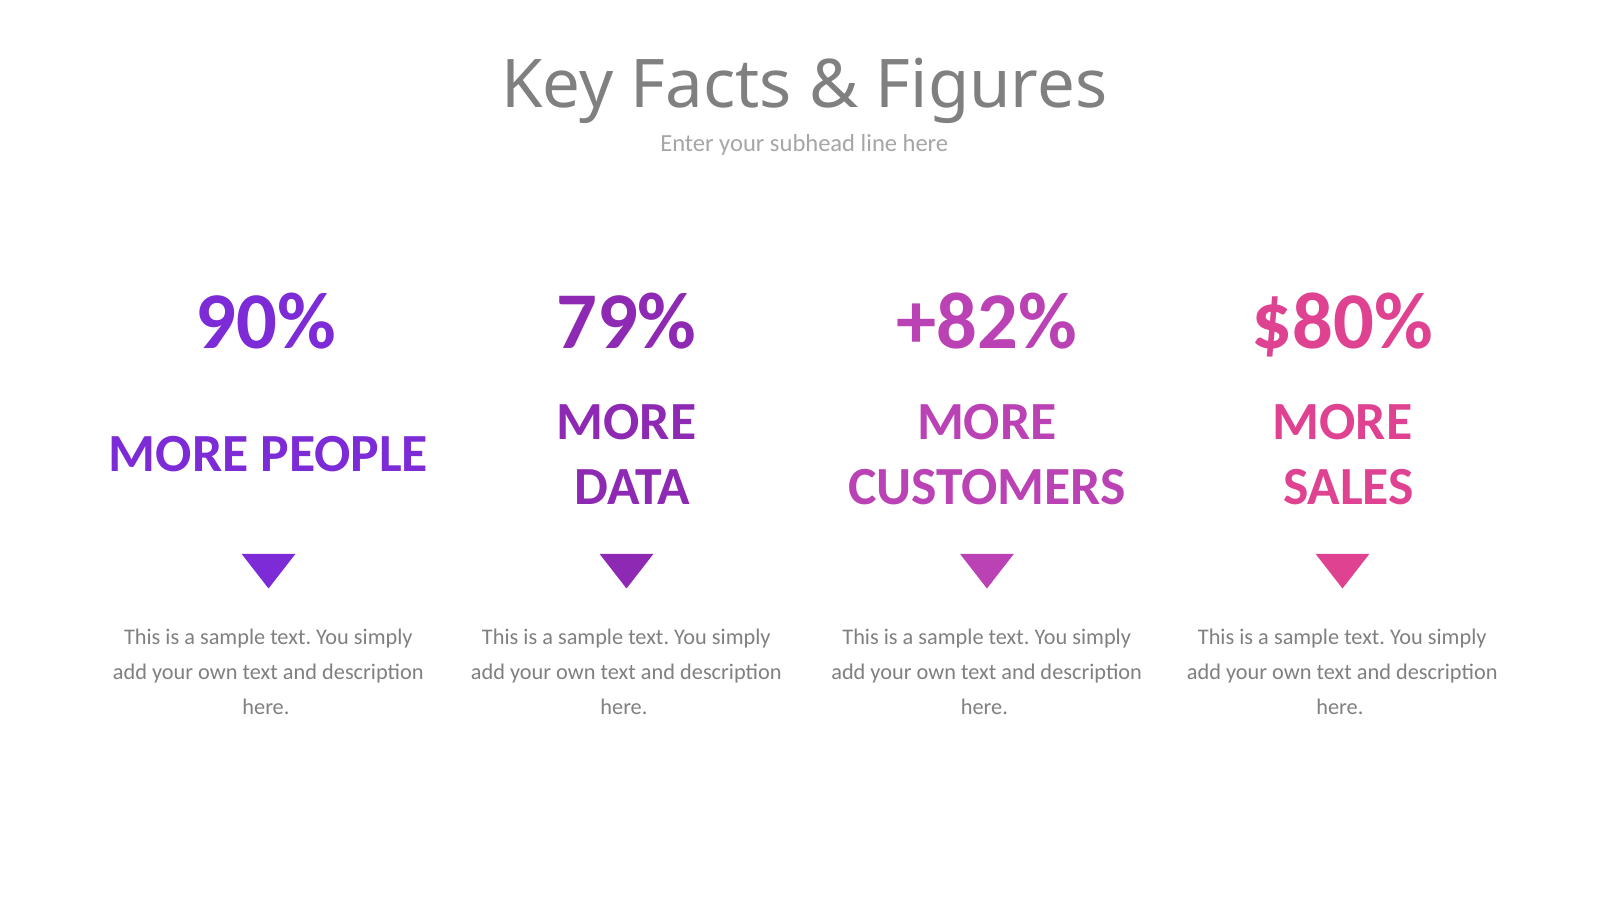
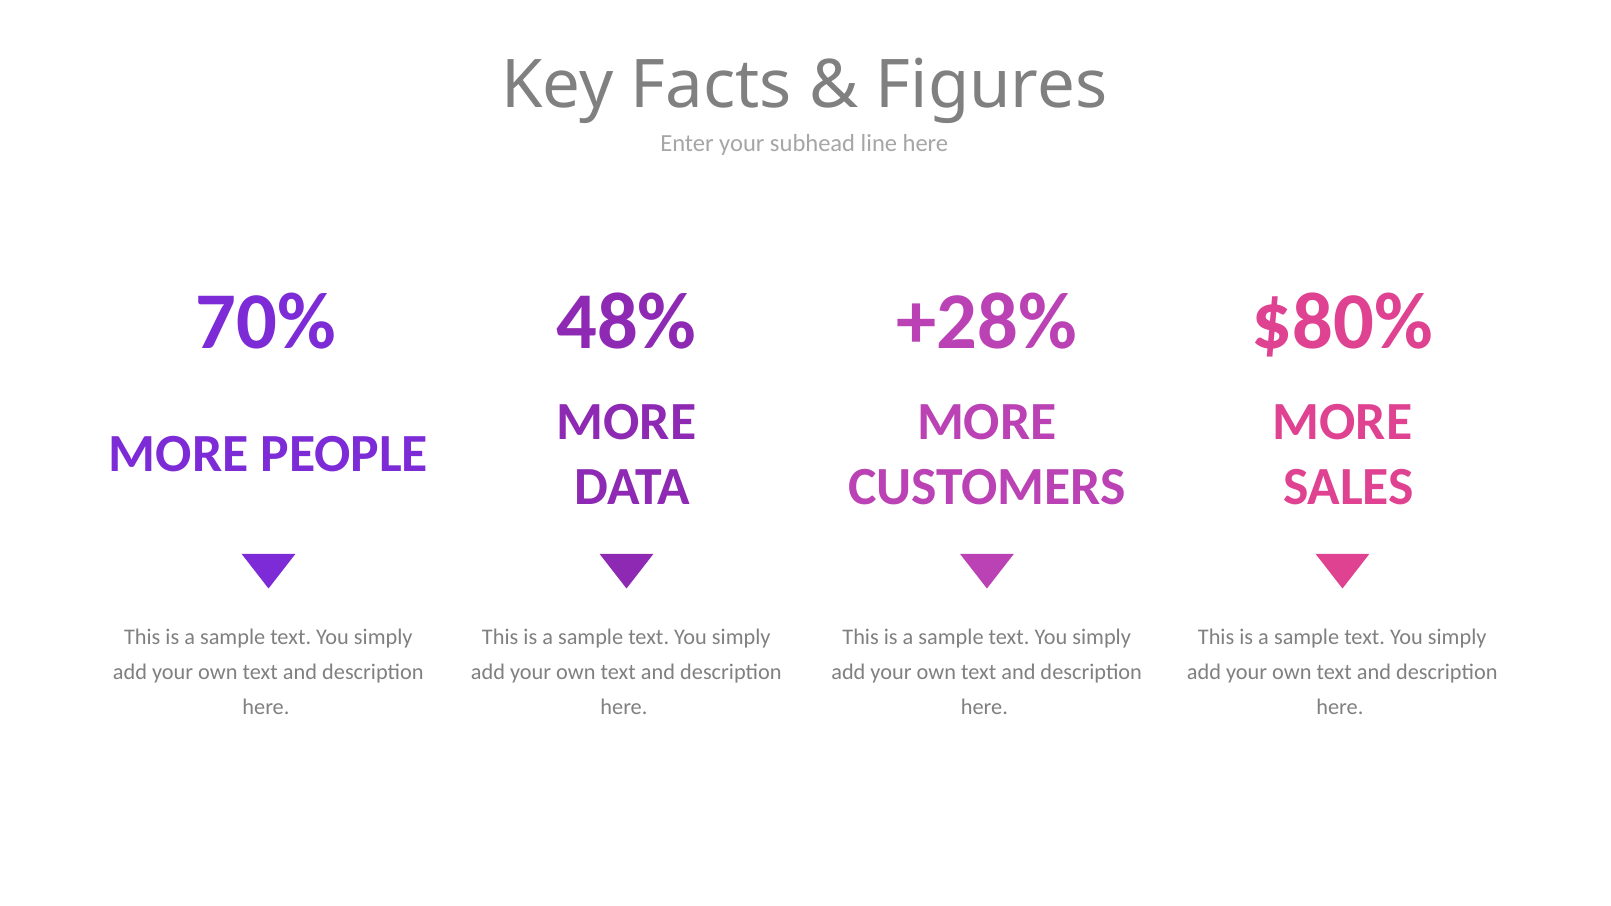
90%: 90% -> 70%
79%: 79% -> 48%
+82%: +82% -> +28%
